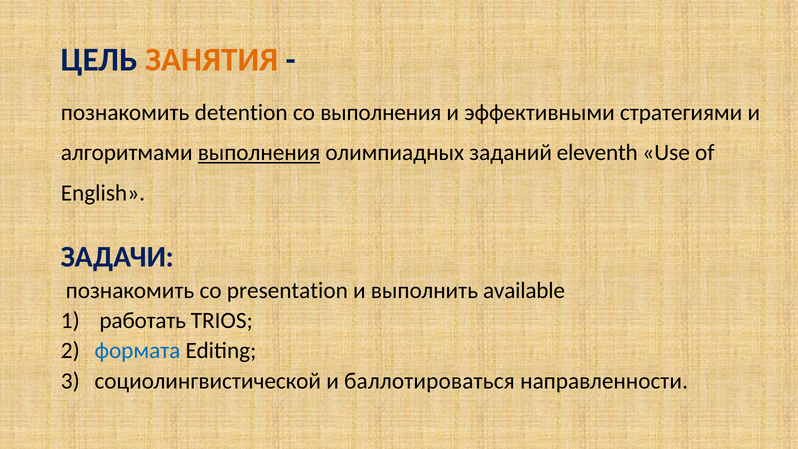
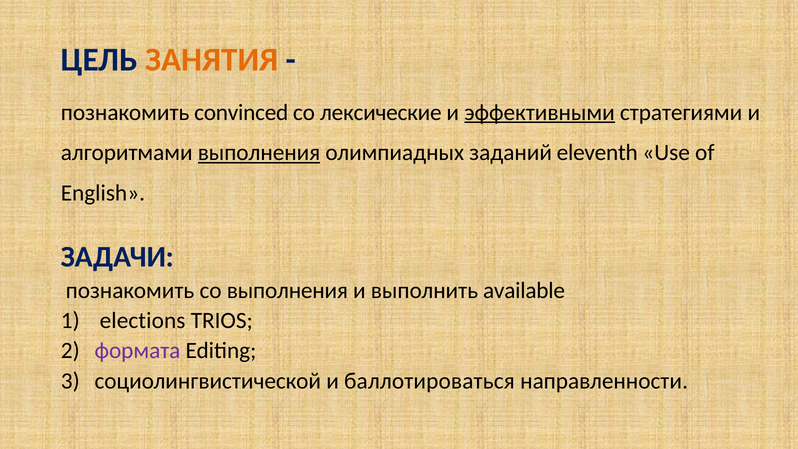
detention: detention -> convinced
со выполнения: выполнения -> лексические
эффективными underline: none -> present
со presentation: presentation -> выполнения
работать: работать -> elections
формата colour: blue -> purple
